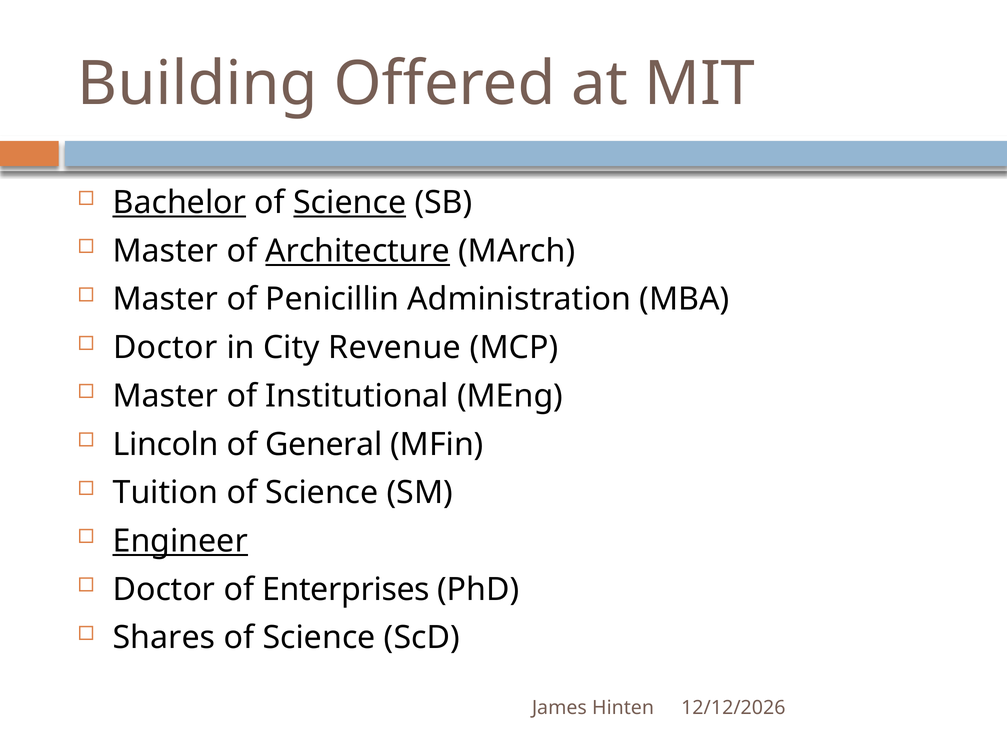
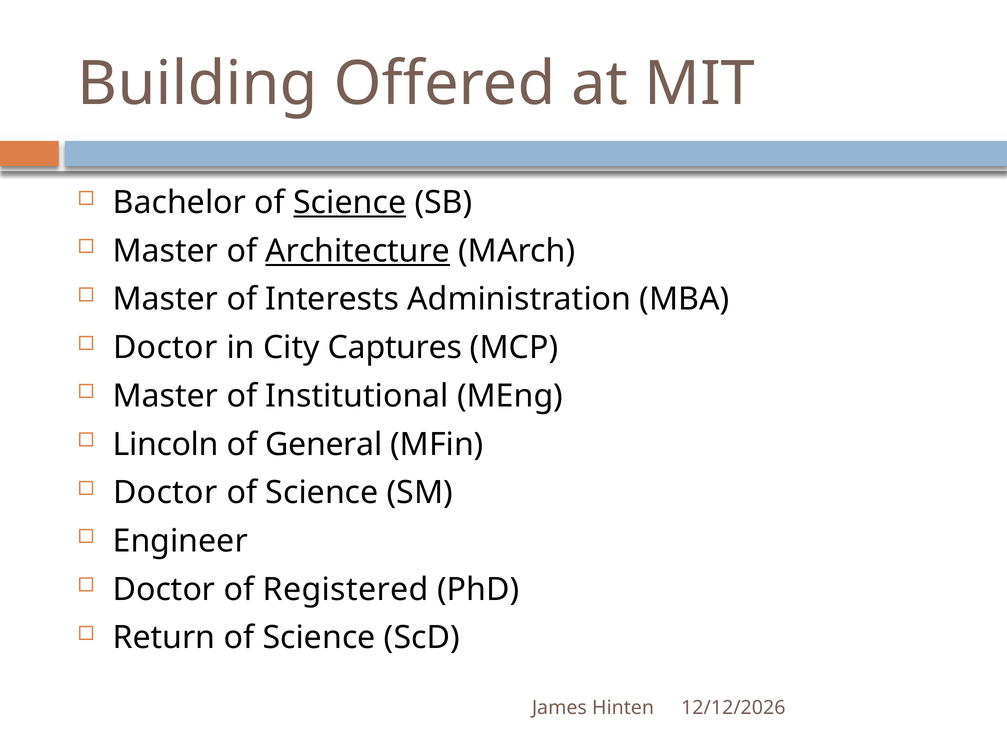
Bachelor underline: present -> none
Penicillin: Penicillin -> Interests
Revenue: Revenue -> Captures
Tuition at (165, 493): Tuition -> Doctor
Engineer underline: present -> none
Enterprises: Enterprises -> Registered
Shares: Shares -> Return
